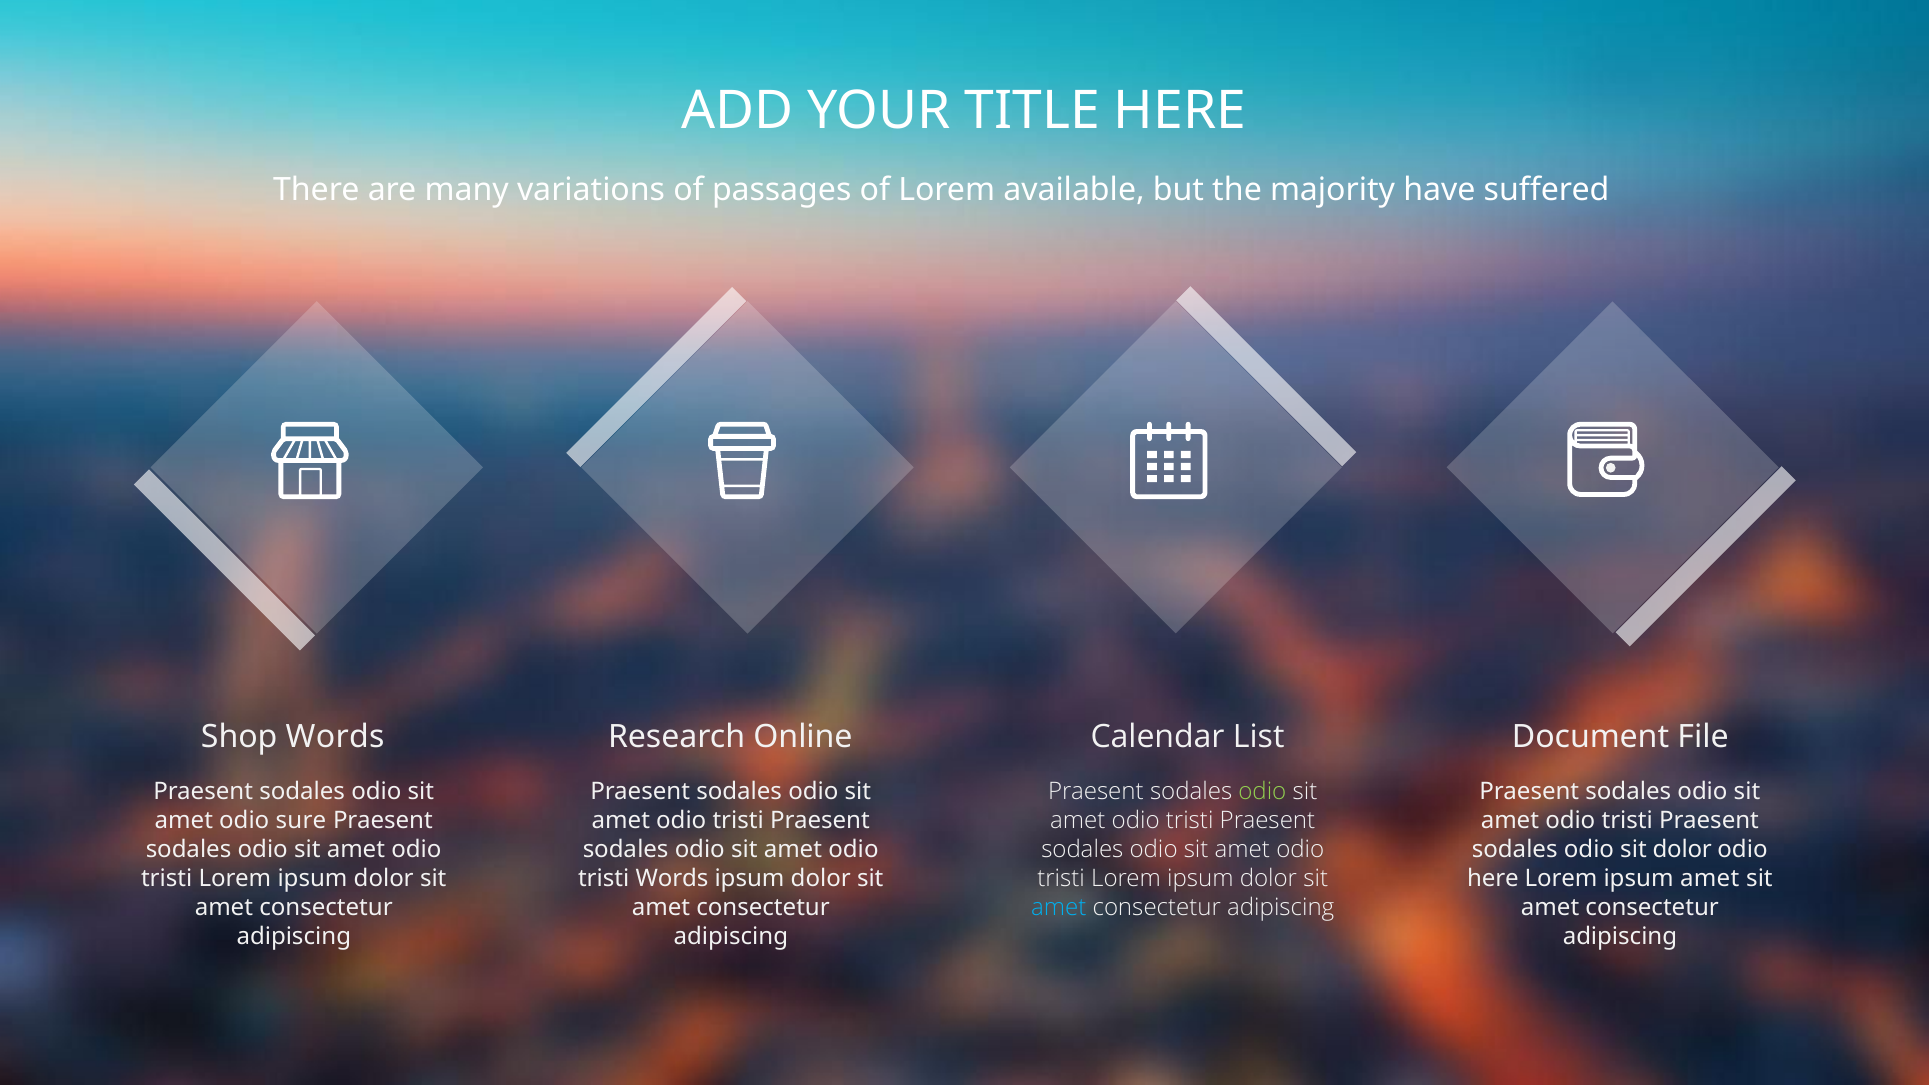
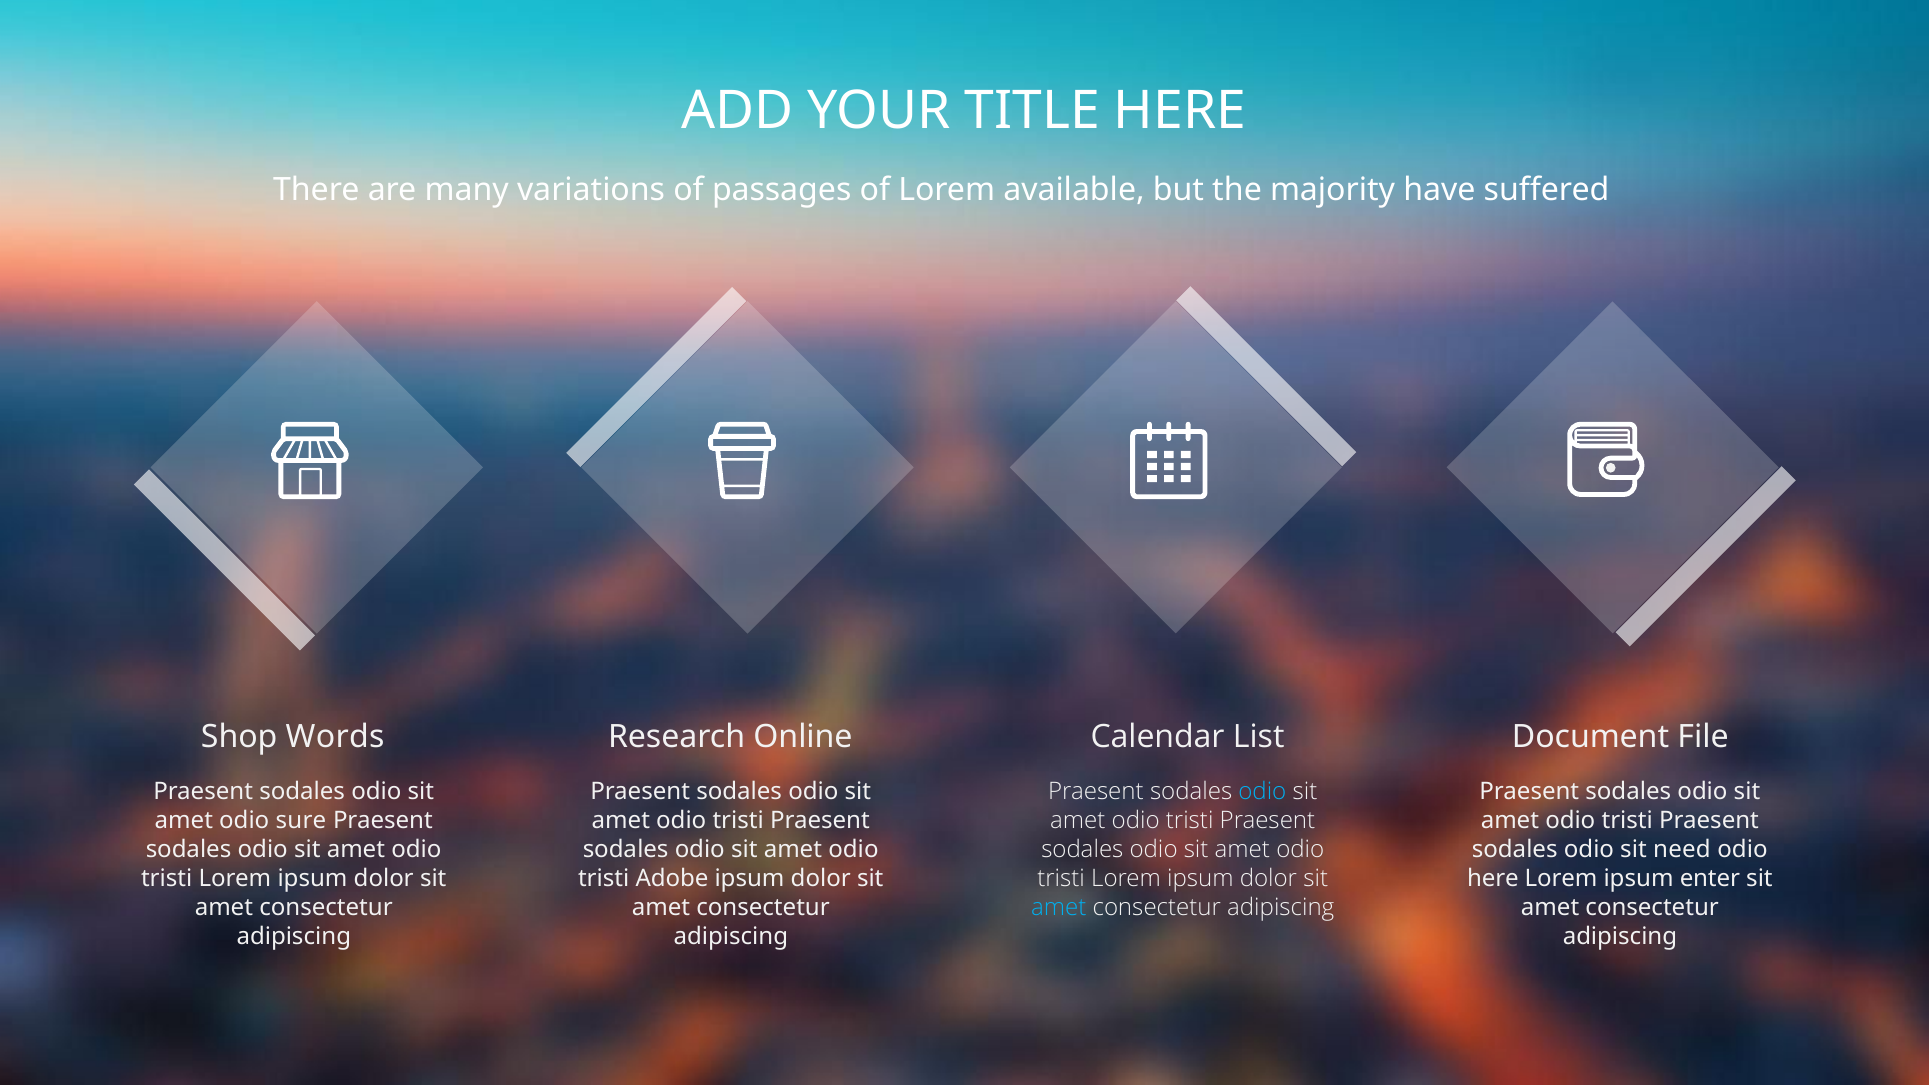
odio at (1262, 792) colour: light green -> light blue
sit dolor: dolor -> need
tristi Words: Words -> Adobe
ipsum amet: amet -> enter
